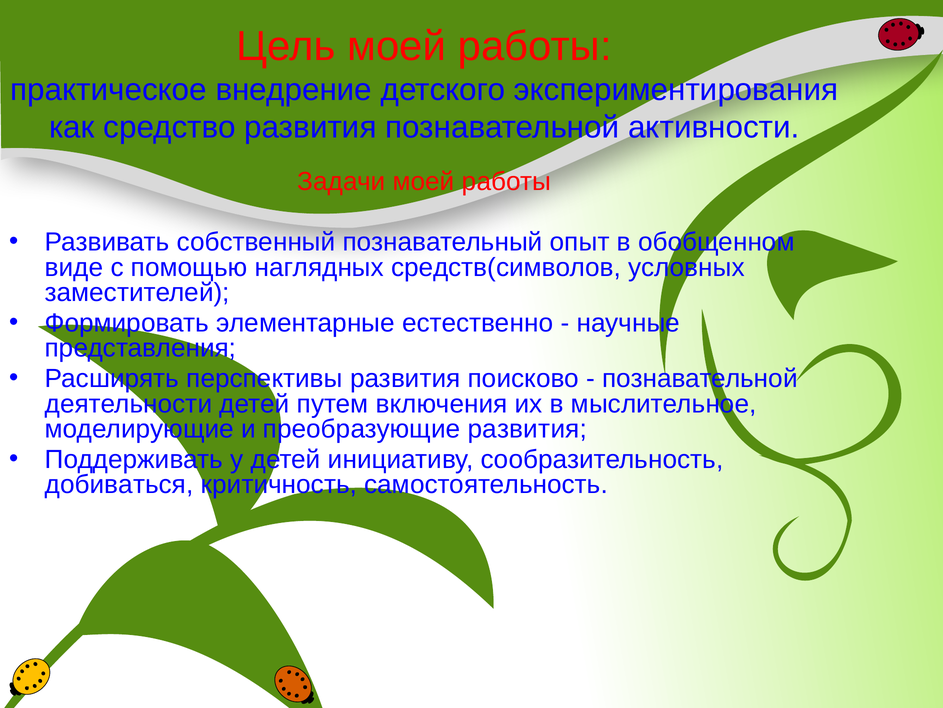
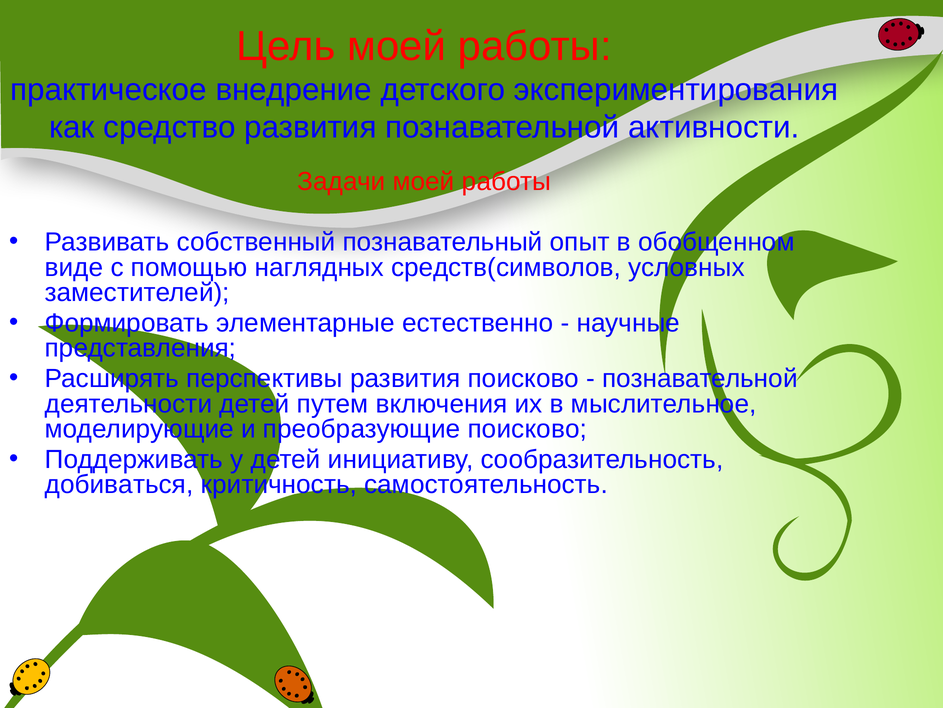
преобразующие развития: развития -> поисково
